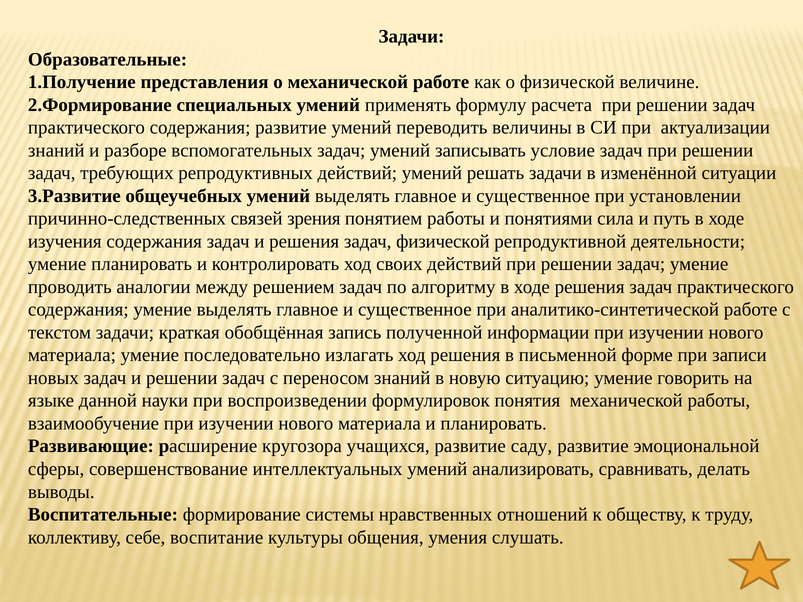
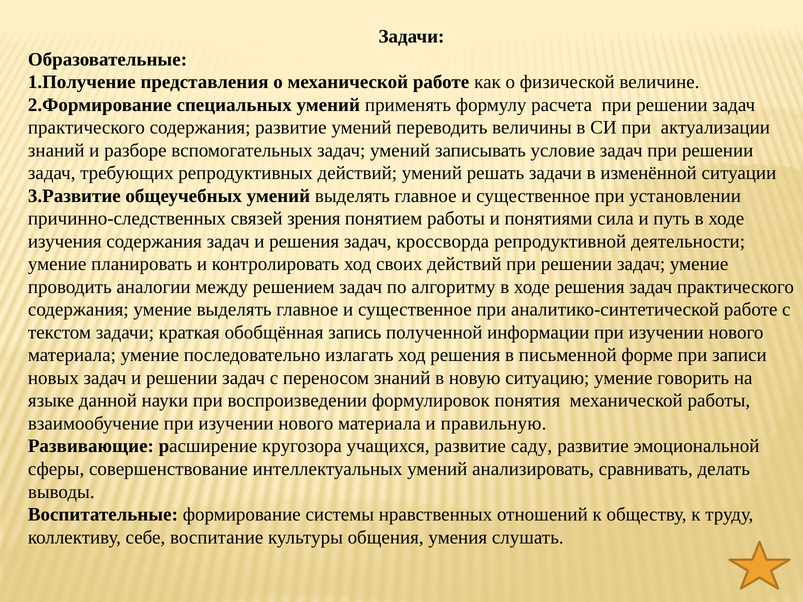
задач физической: физической -> кроссворда
и планировать: планировать -> правильную
